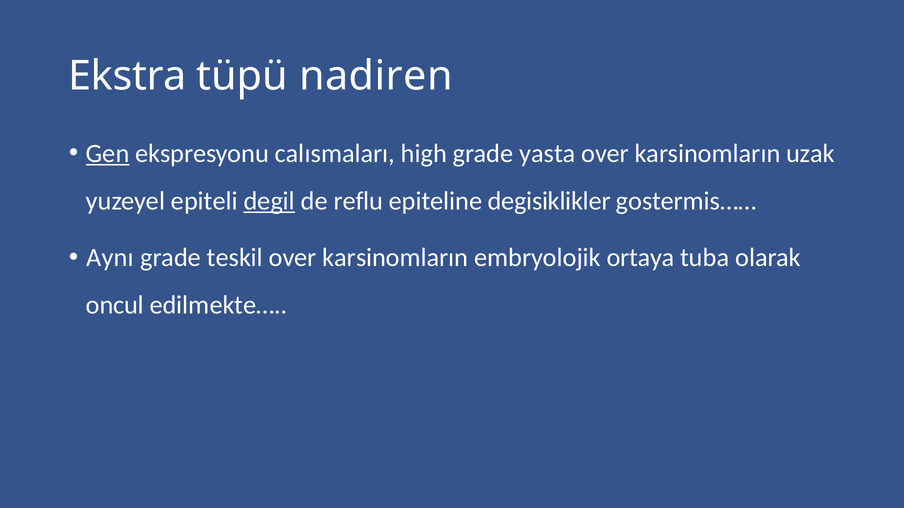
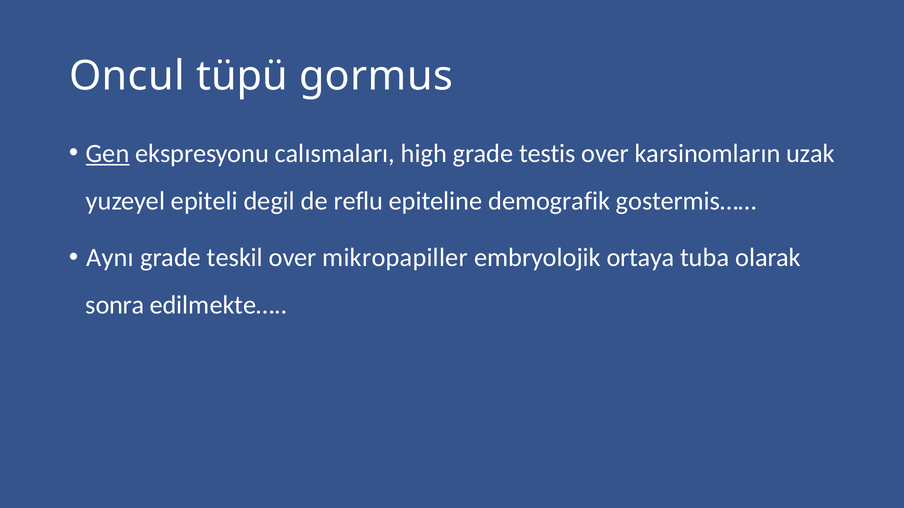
Ekstra: Ekstra -> Oncul
nadiren: nadiren -> gormus
yasta: yasta -> testis
degil underline: present -> none
degisiklikler: degisiklikler -> demografik
karsinomların at (395, 258): karsinomların -> mikropapiller
oncul: oncul -> sonra
